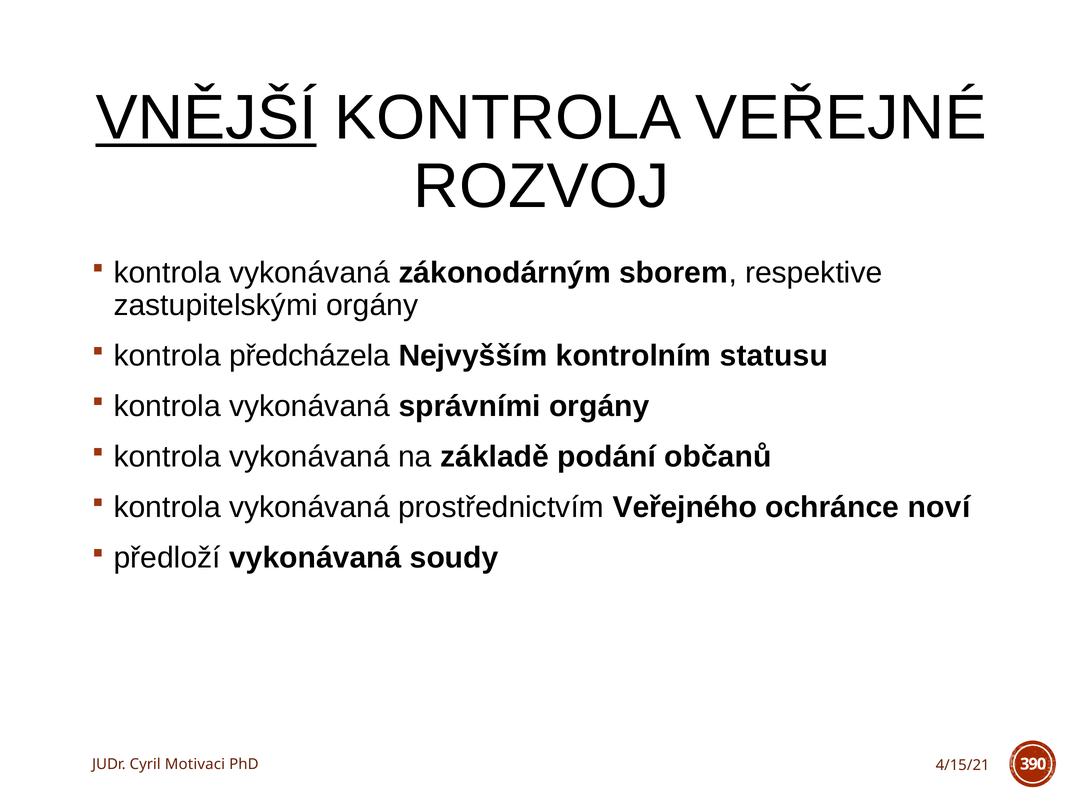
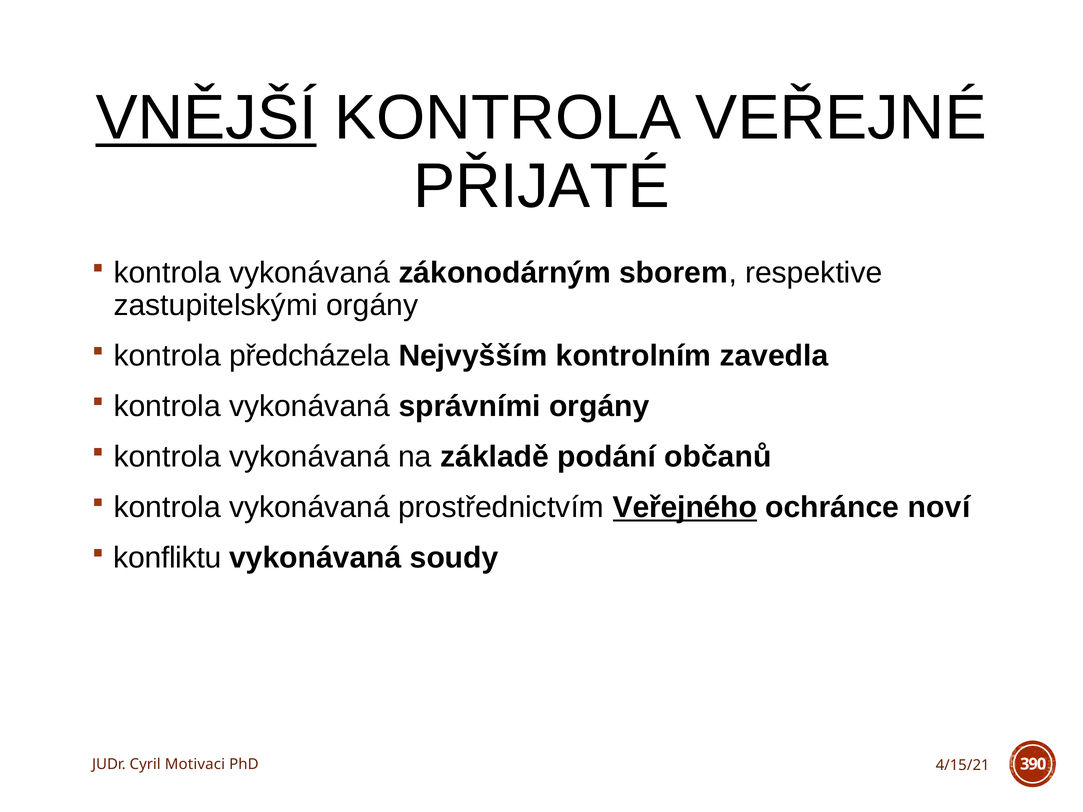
ROZVOJ: ROZVOJ -> PŘIJATÉ
statusu: statusu -> zavedla
Veřejného underline: none -> present
předloží: předloží -> konfliktu
